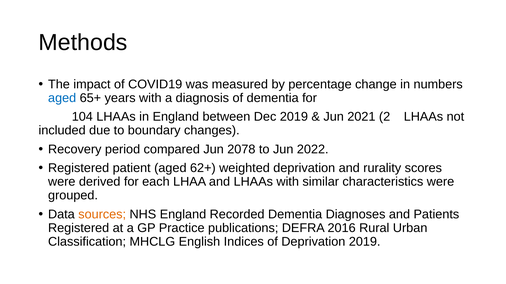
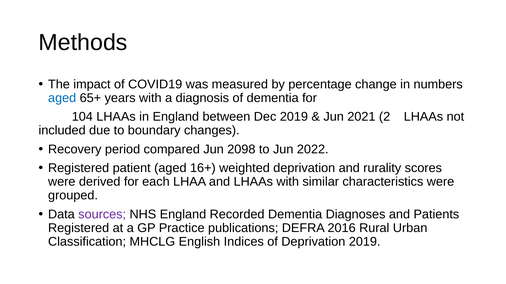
2078: 2078 -> 2098
62+: 62+ -> 16+
sources colour: orange -> purple
